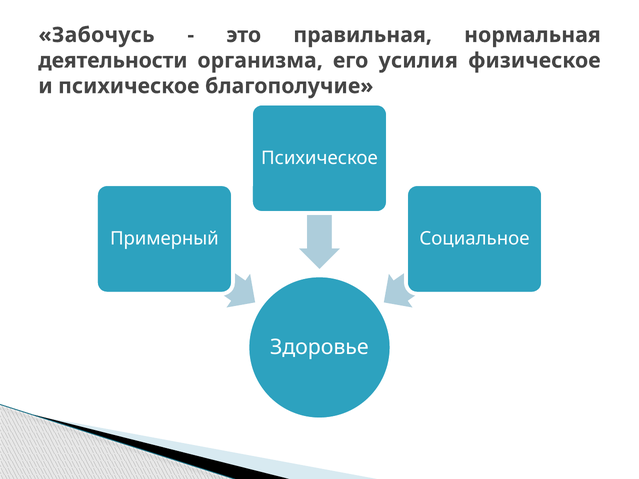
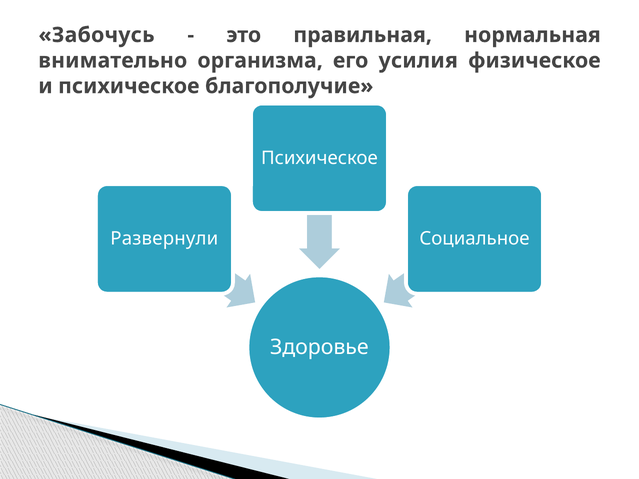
деятельности: деятельности -> внимательно
Примерный: Примерный -> Развернули
